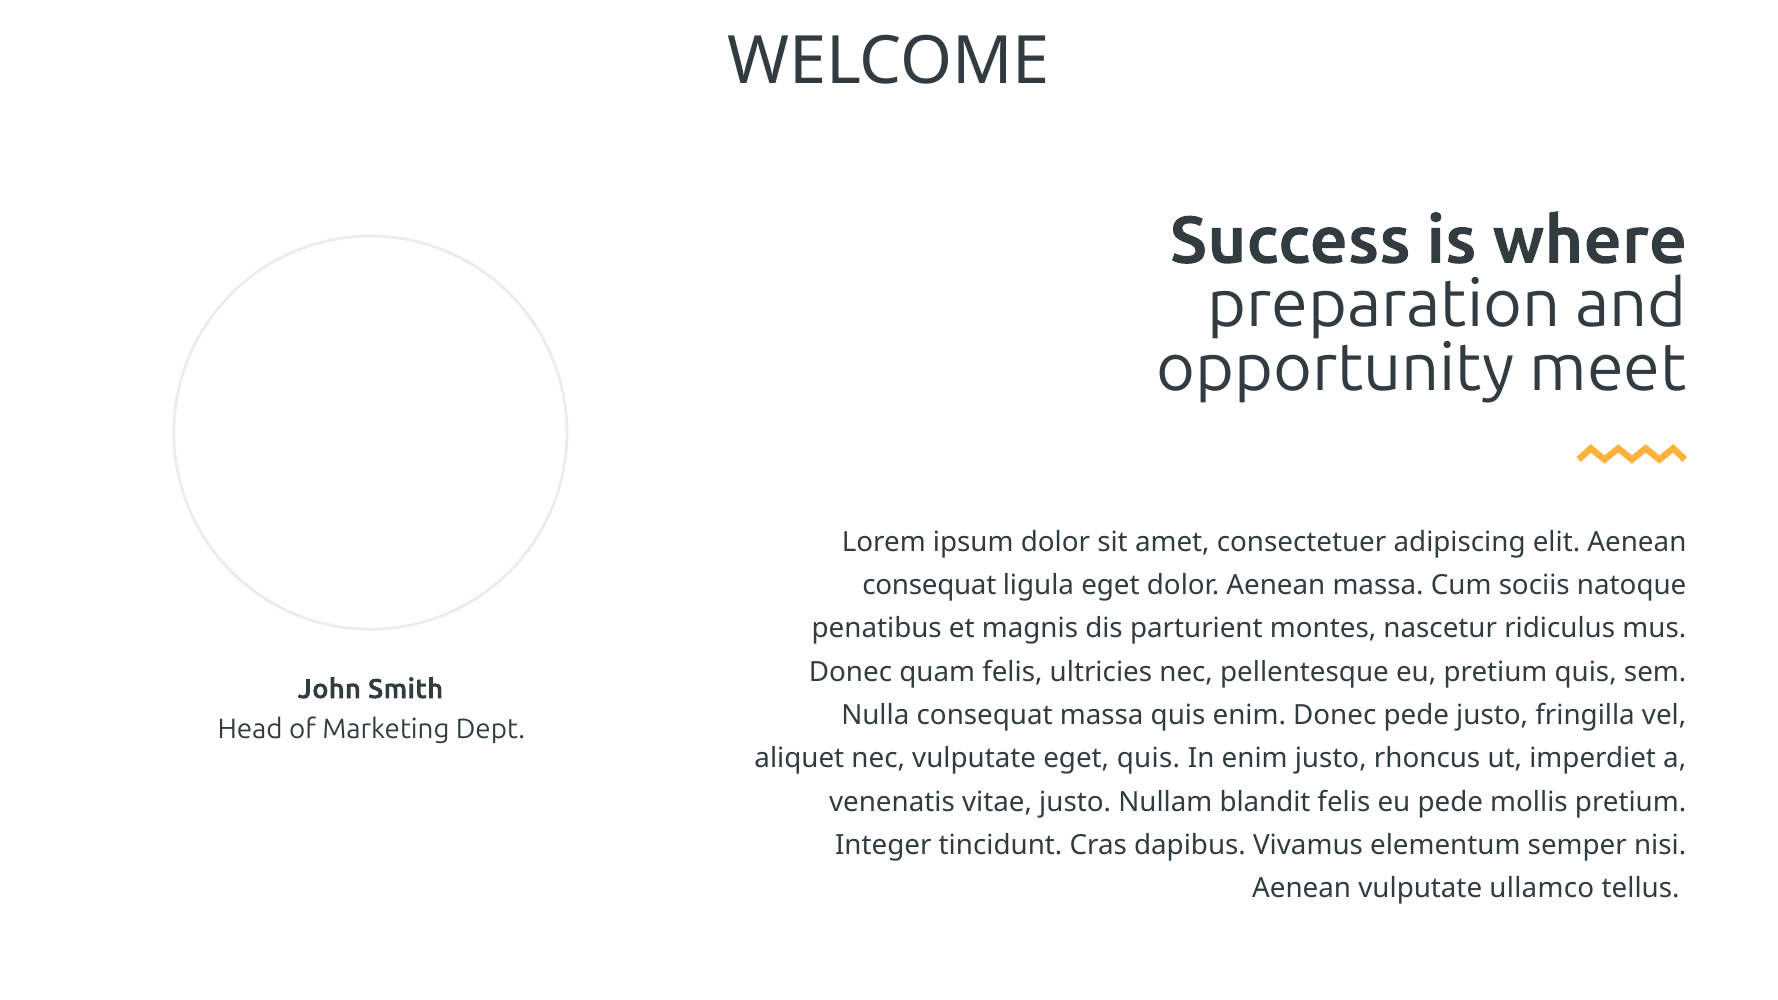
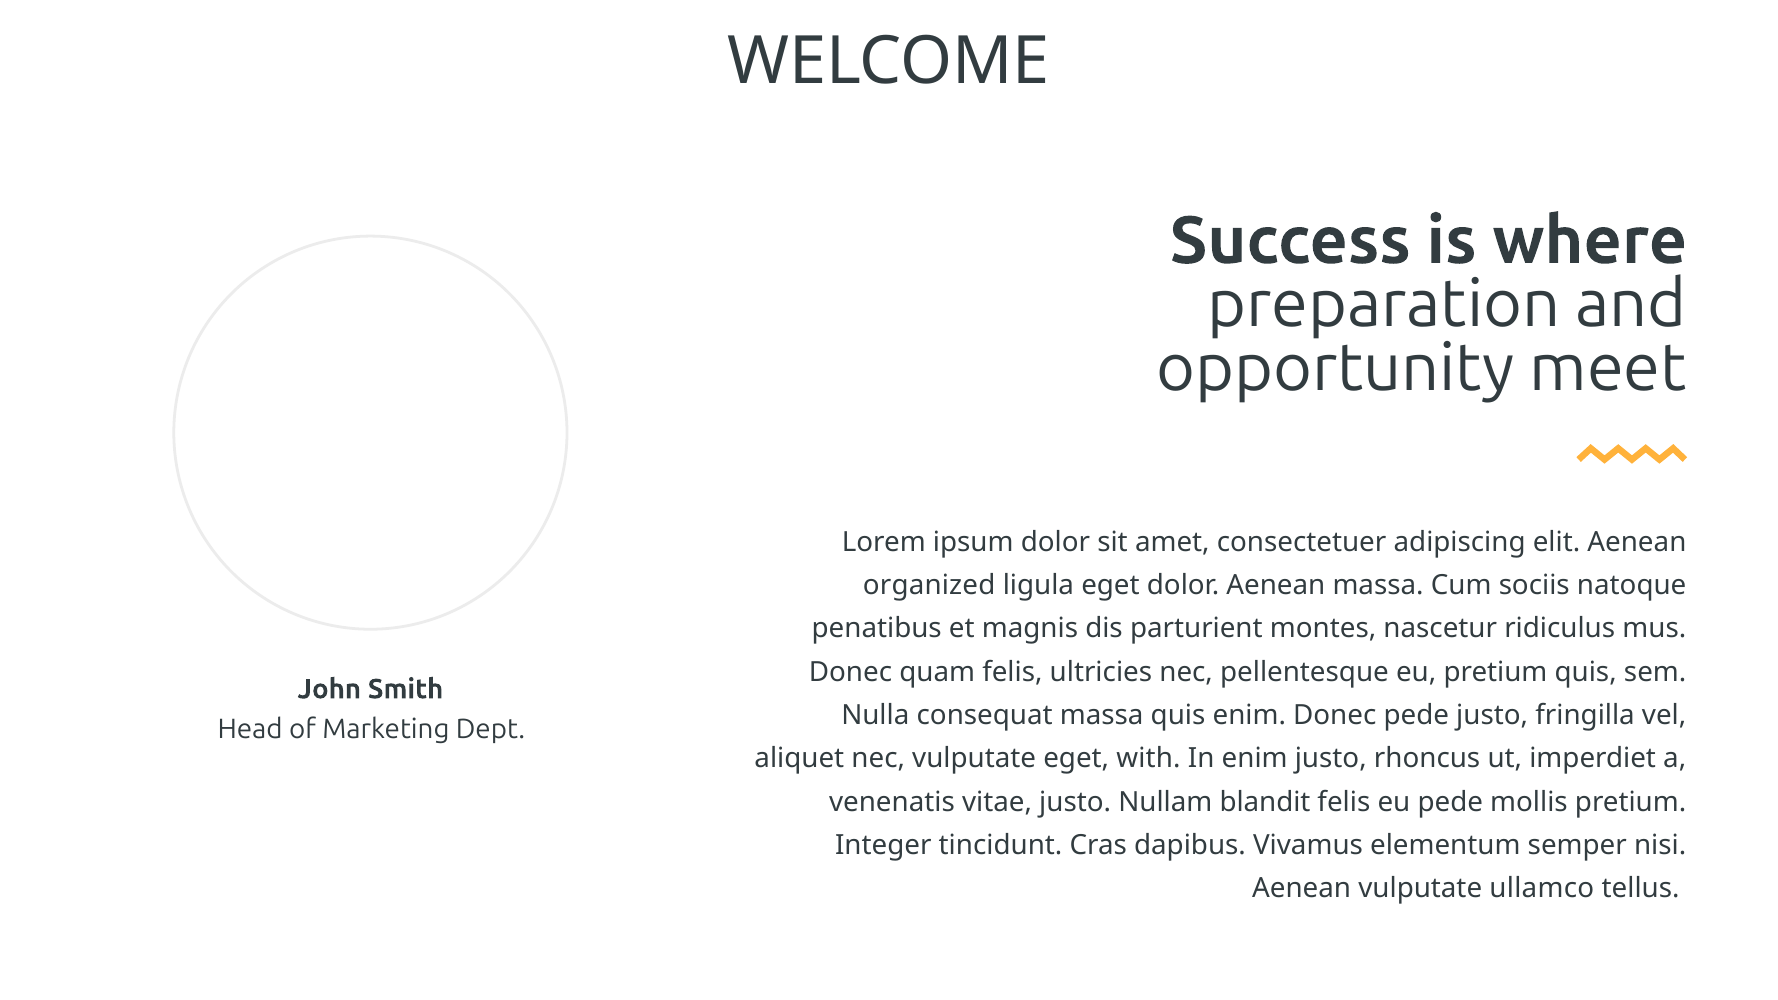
consequat at (929, 585): consequat -> organized
eget quis: quis -> with
